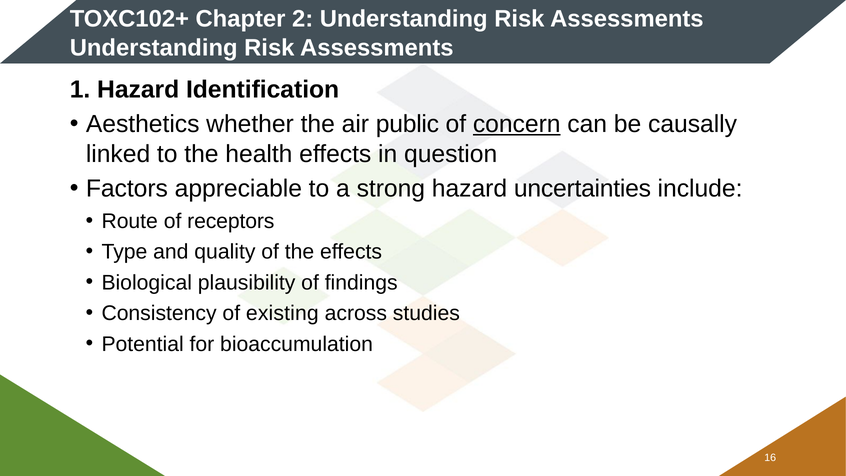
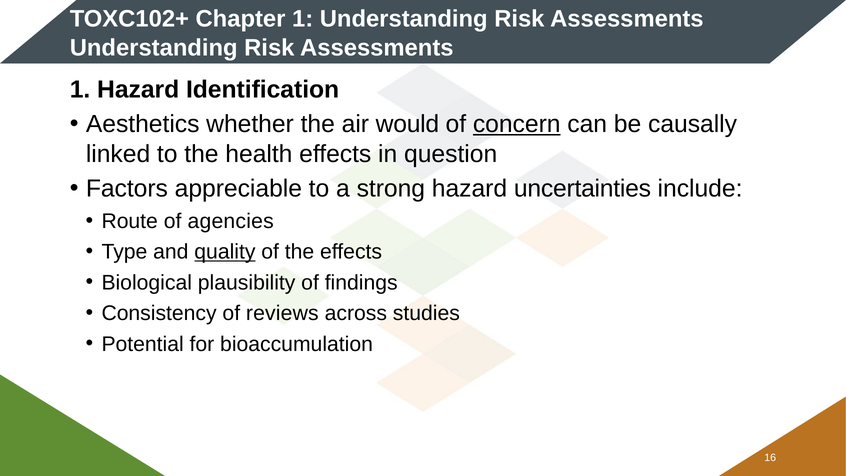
Chapter 2: 2 -> 1
public: public -> would
receptors: receptors -> agencies
quality underline: none -> present
existing: existing -> reviews
